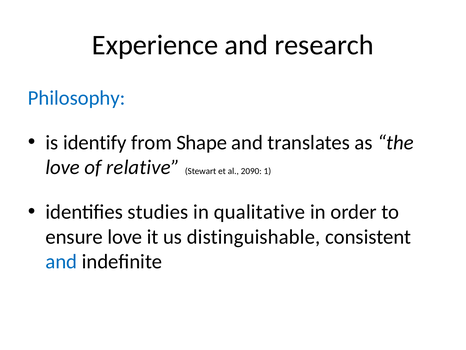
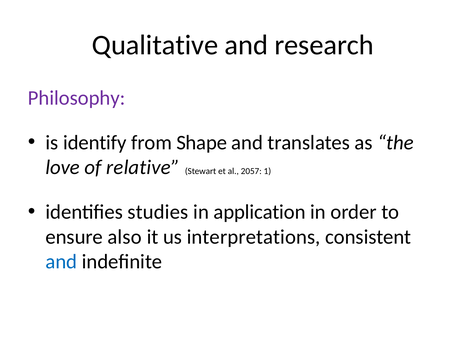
Experience: Experience -> Qualitative
Philosophy colour: blue -> purple
2090: 2090 -> 2057
qualitative: qualitative -> application
ensure love: love -> also
distinguishable: distinguishable -> interpretations
